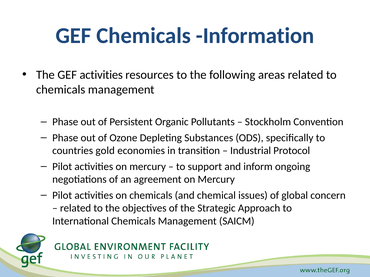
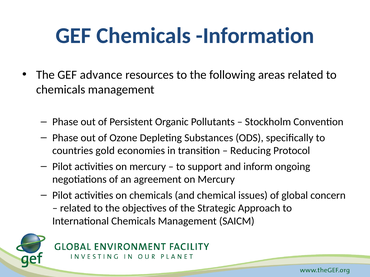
GEF activities: activities -> advance
Industrial: Industrial -> Reducing
